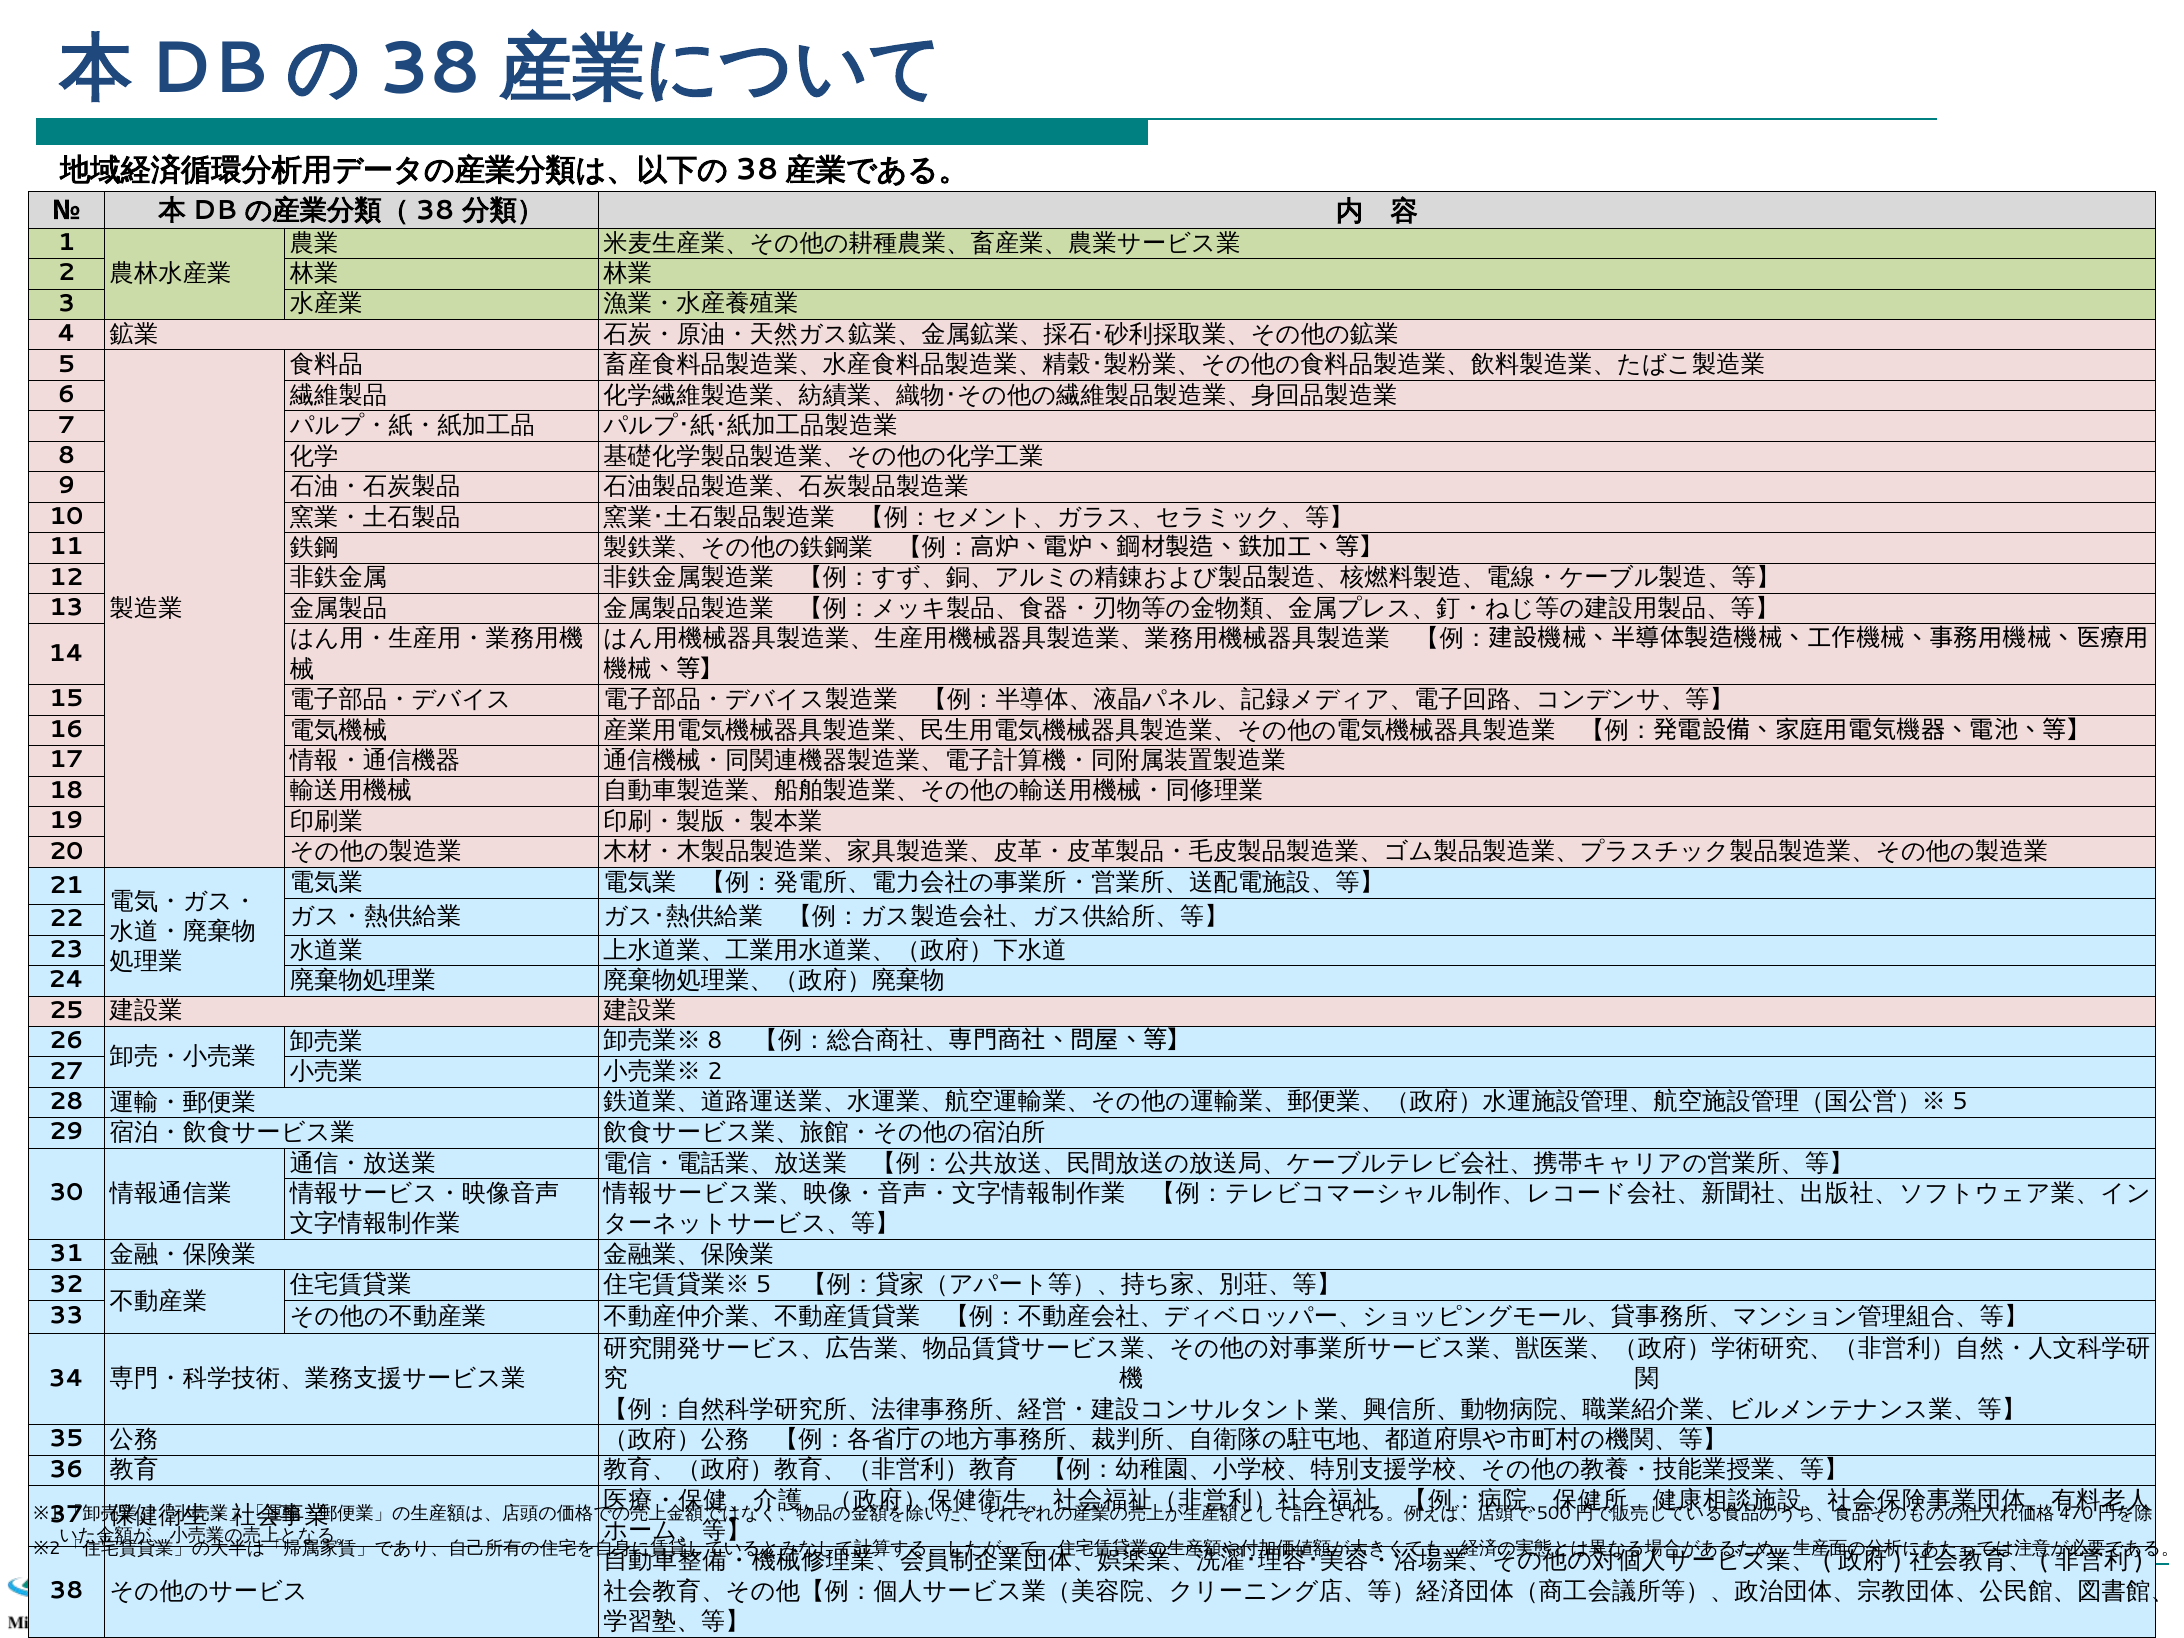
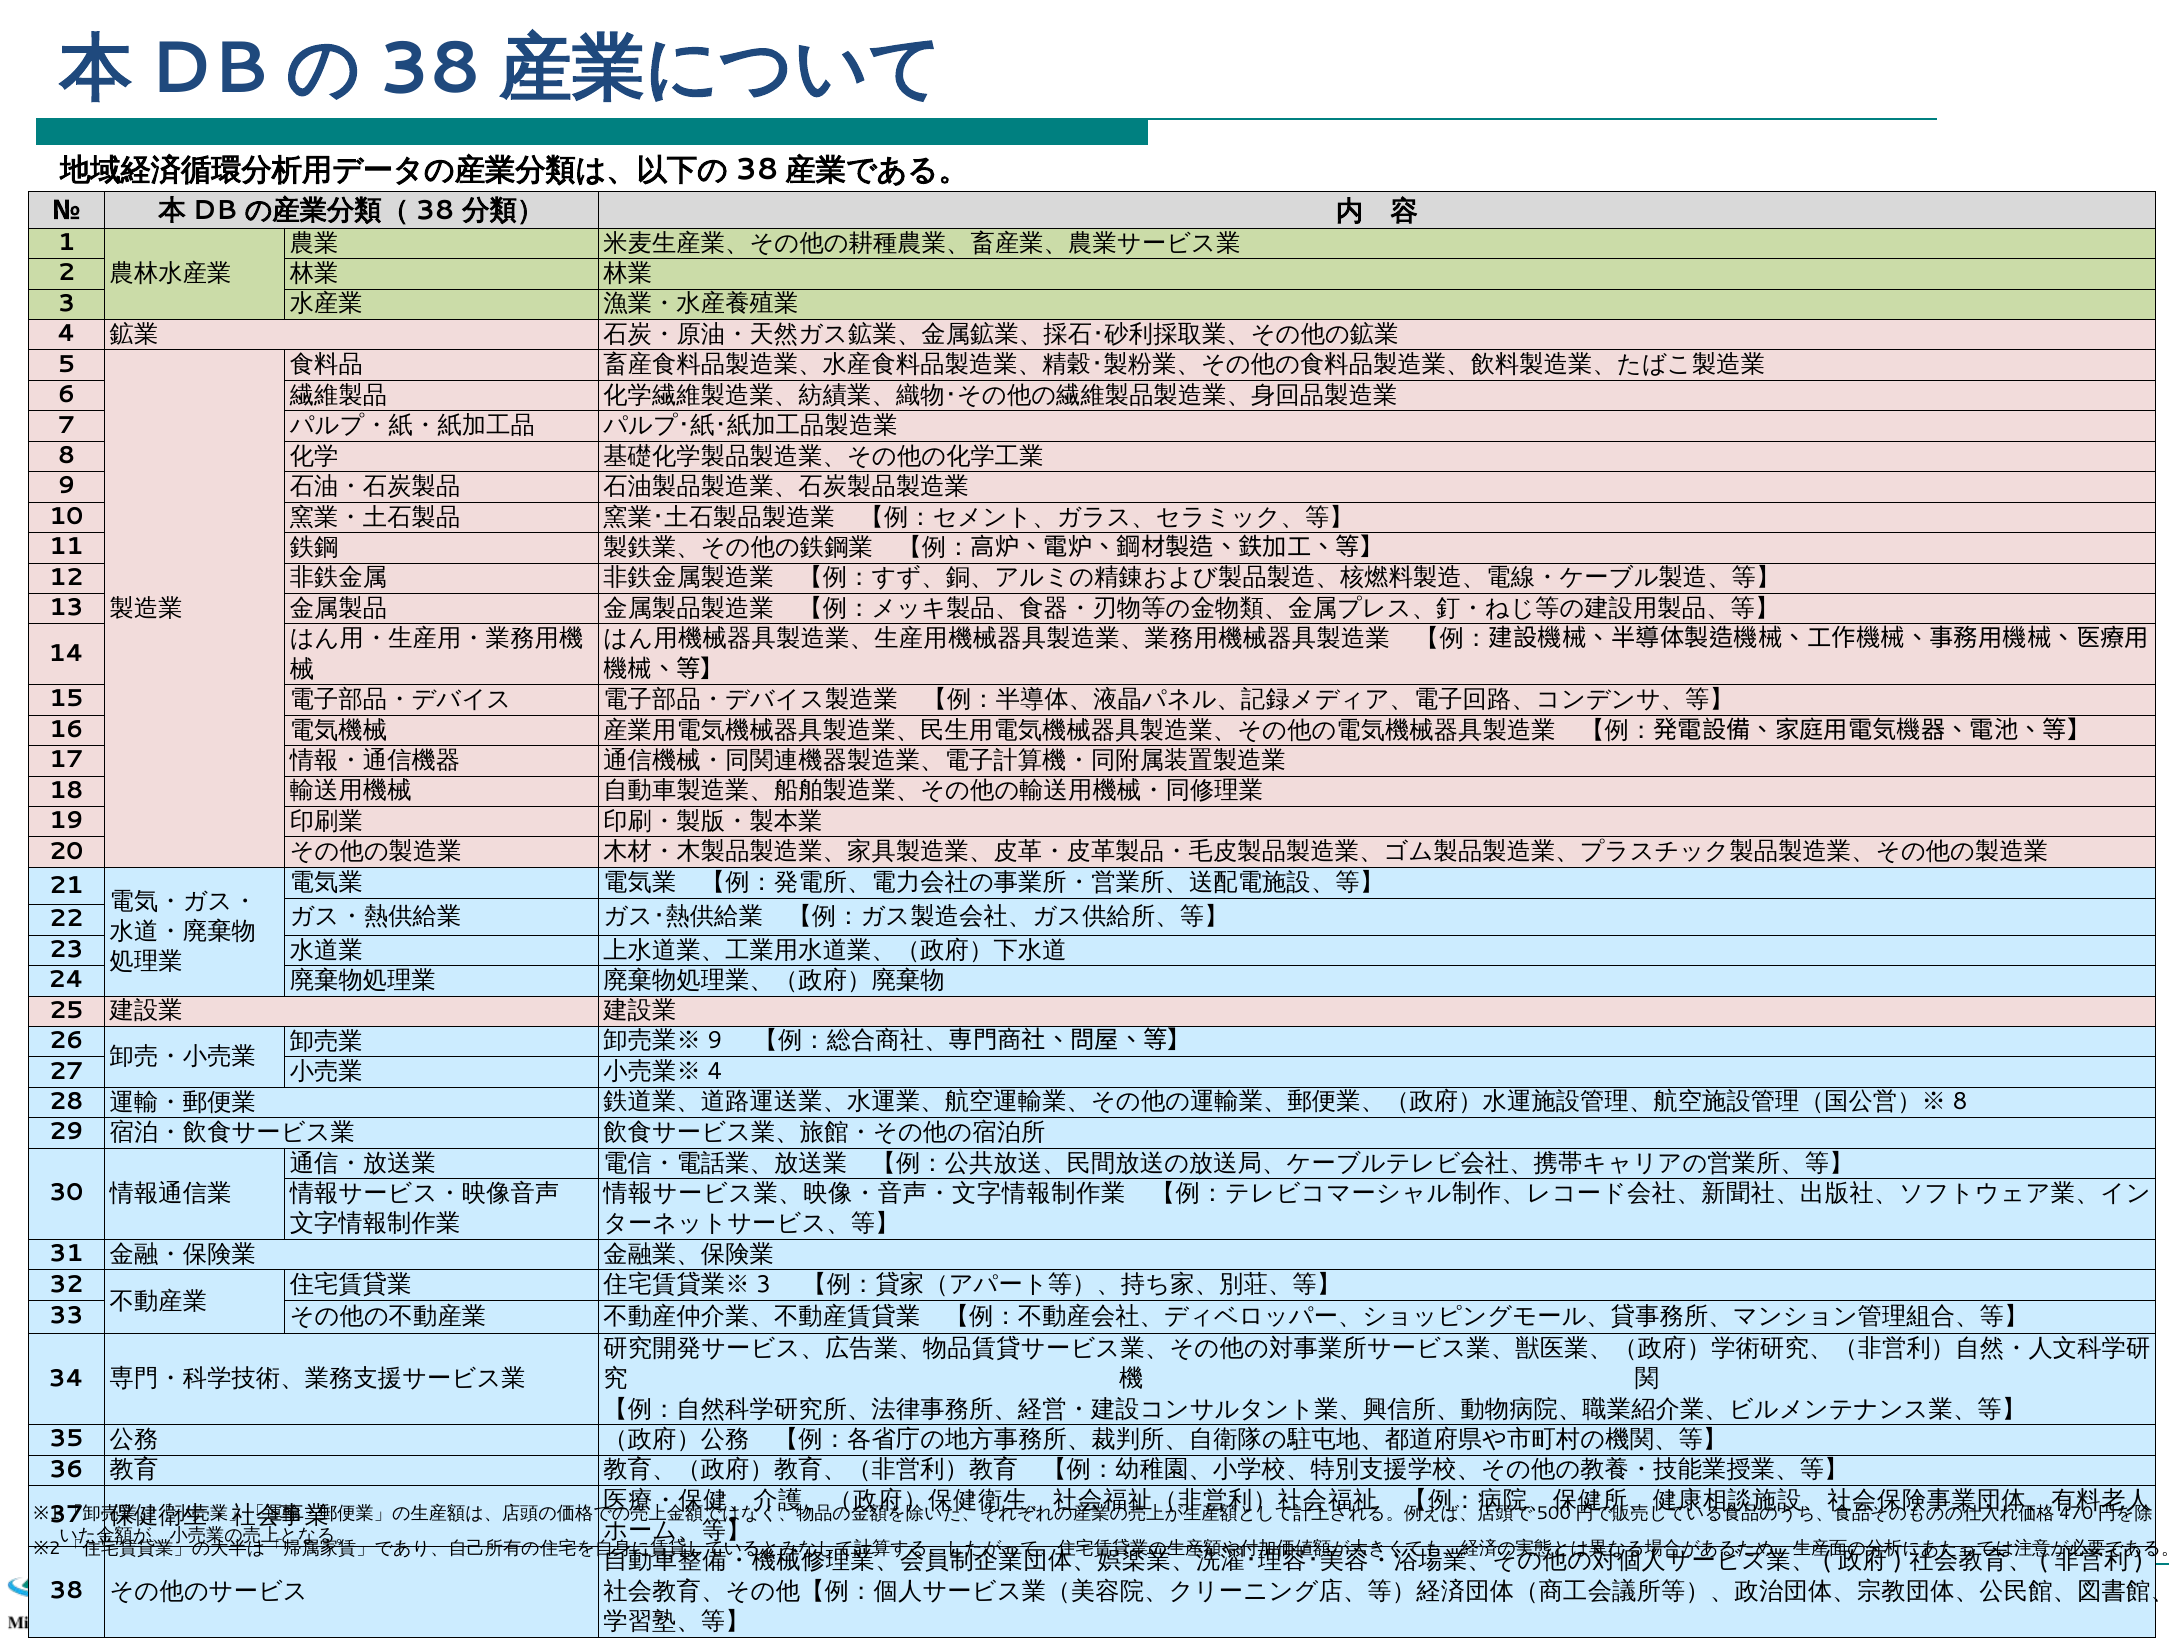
8 at (715, 1041): 8 -> 9
2 at (715, 1071): 2 -> 4
5 at (1960, 1102): 5 -> 8
5 at (764, 1284): 5 -> 3
